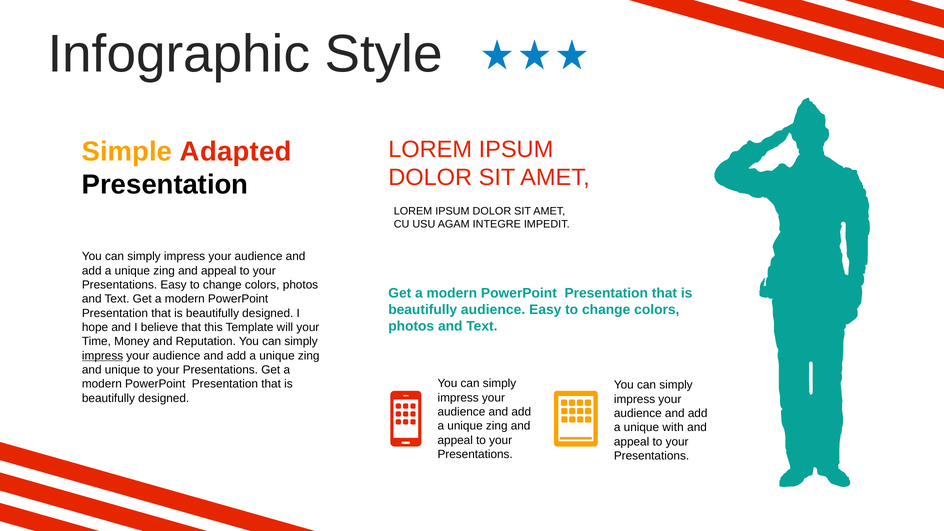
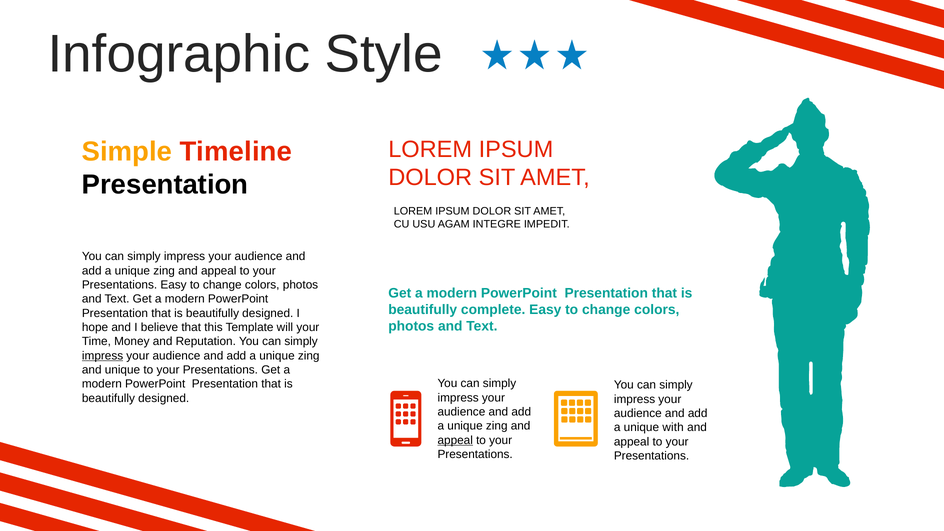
Adapted: Adapted -> Timeline
beautifully audience: audience -> complete
appeal at (455, 440) underline: none -> present
